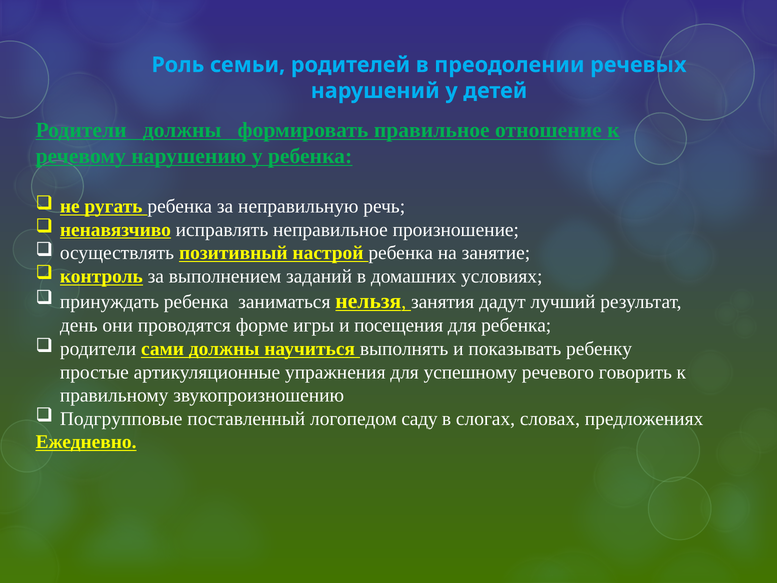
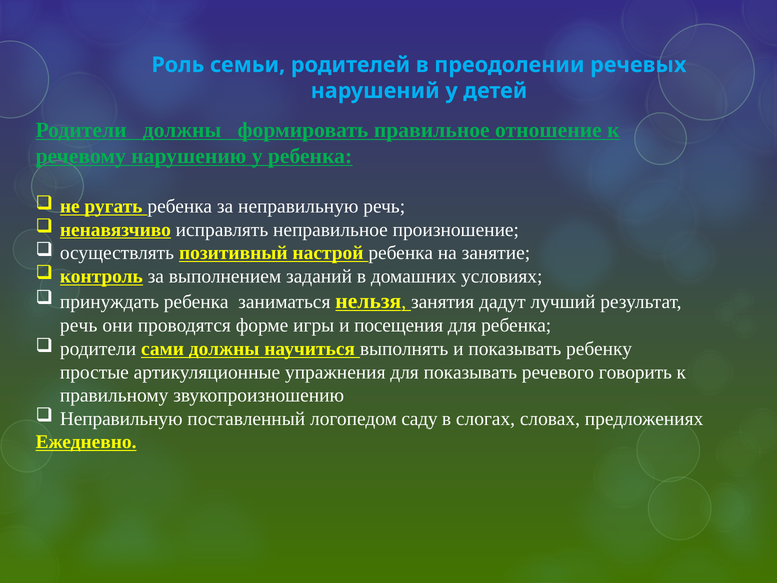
день at (79, 325): день -> речь
для успешному: успешному -> показывать
Подгрупповые at (121, 419): Подгрупповые -> Неправильную
